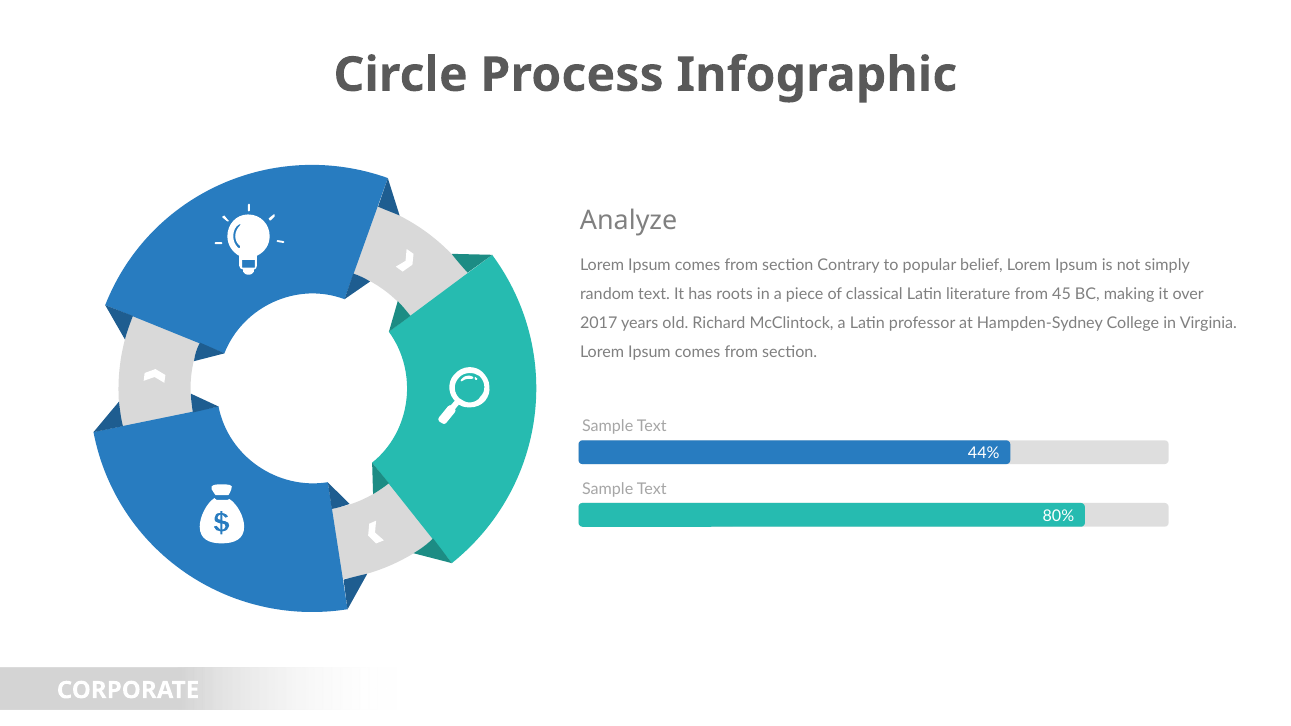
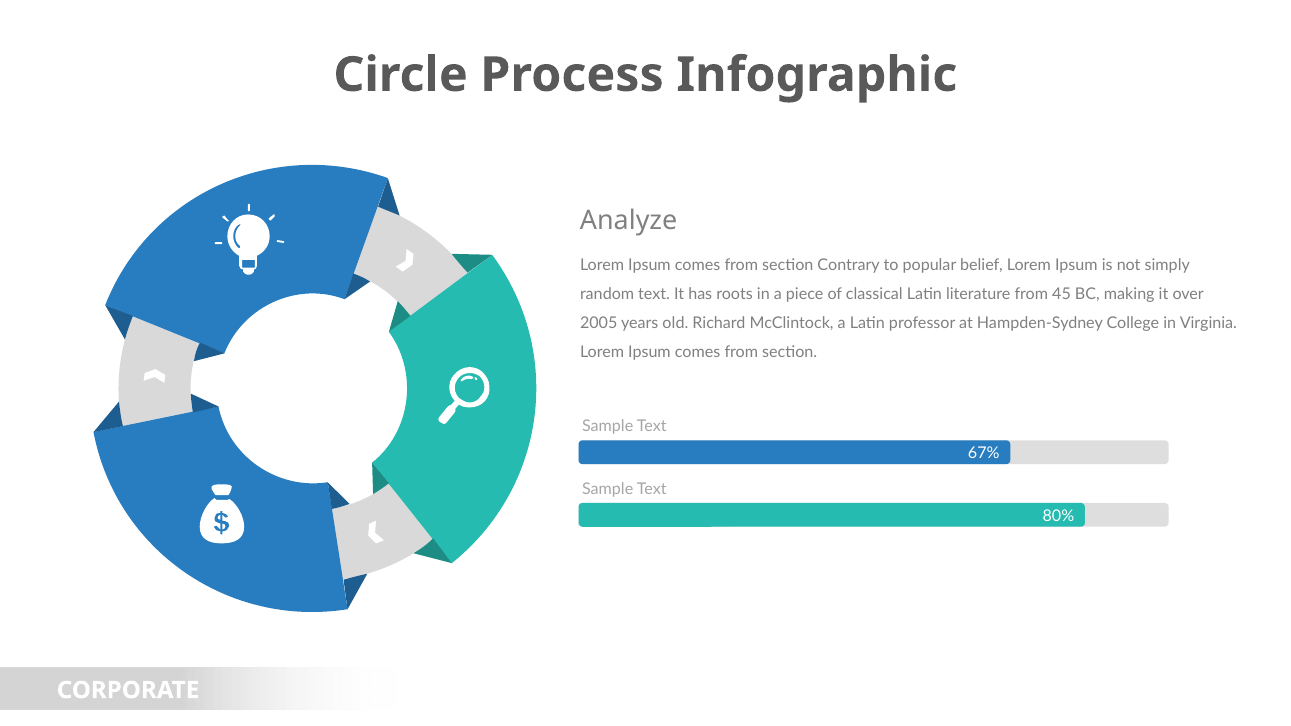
2017: 2017 -> 2005
44%: 44% -> 67%
